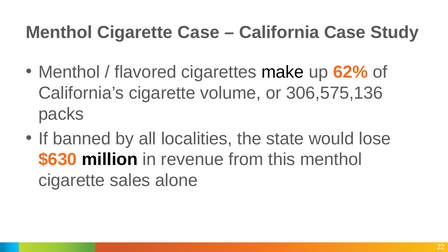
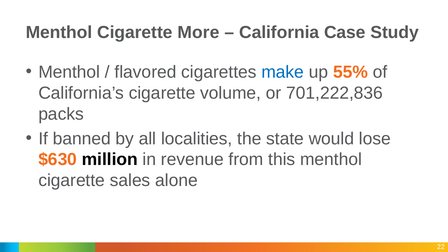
Cigarette Case: Case -> More
make colour: black -> blue
62%: 62% -> 55%
306,575,136: 306,575,136 -> 701,222,836
